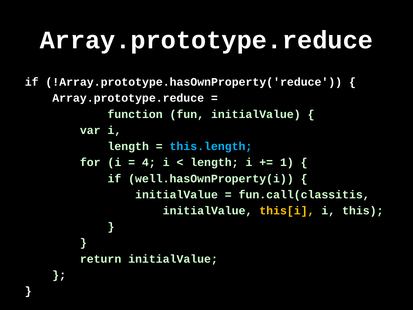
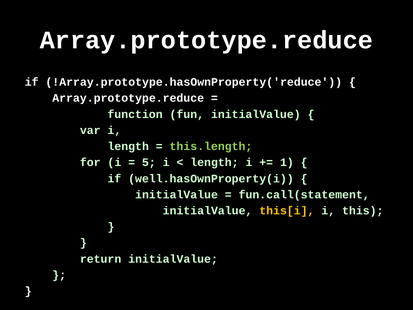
this.length colour: light blue -> light green
4: 4 -> 5
fun.call(classitis: fun.call(classitis -> fun.call(statement
